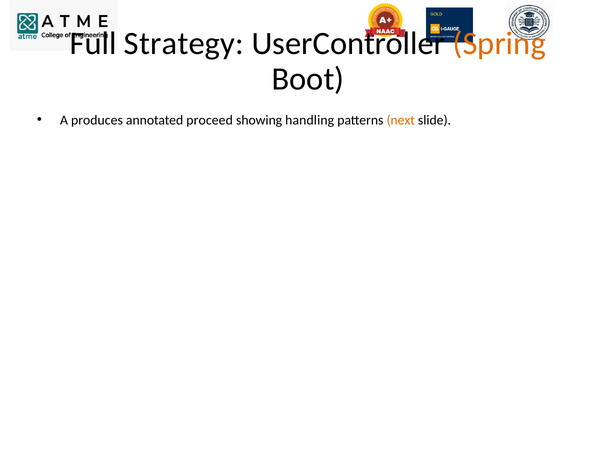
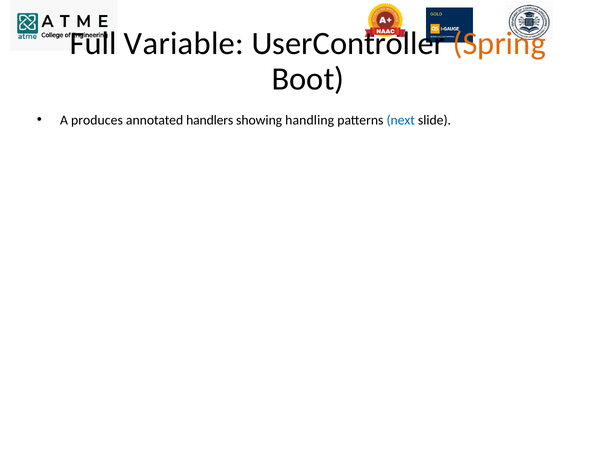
Strategy: Strategy -> Variable
proceed: proceed -> handlers
next colour: orange -> blue
